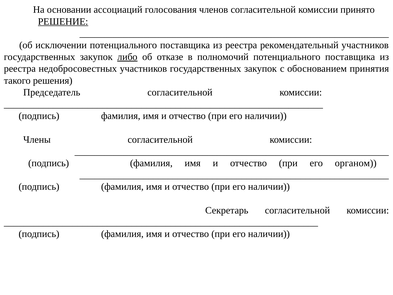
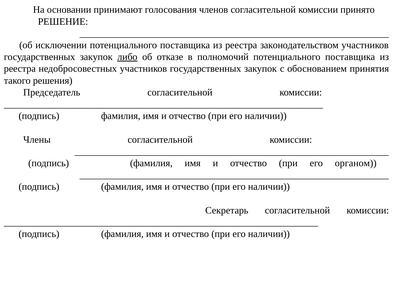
ассоциаций: ассоциаций -> принимают
РЕШЕНИЕ underline: present -> none
рекомендательный: рекомендательный -> законодательством
